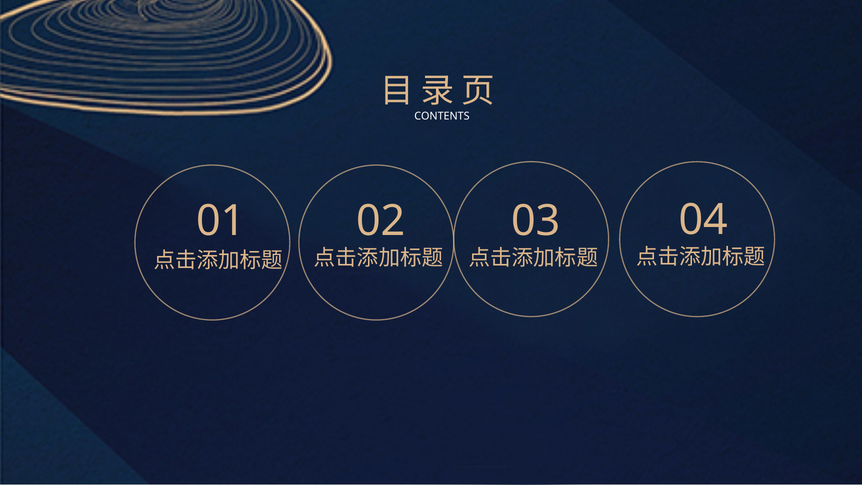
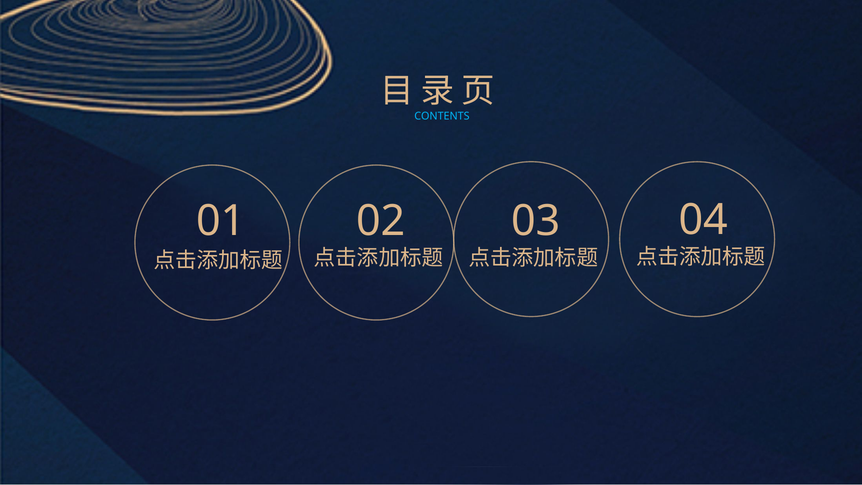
CONTENTS colour: white -> light blue
